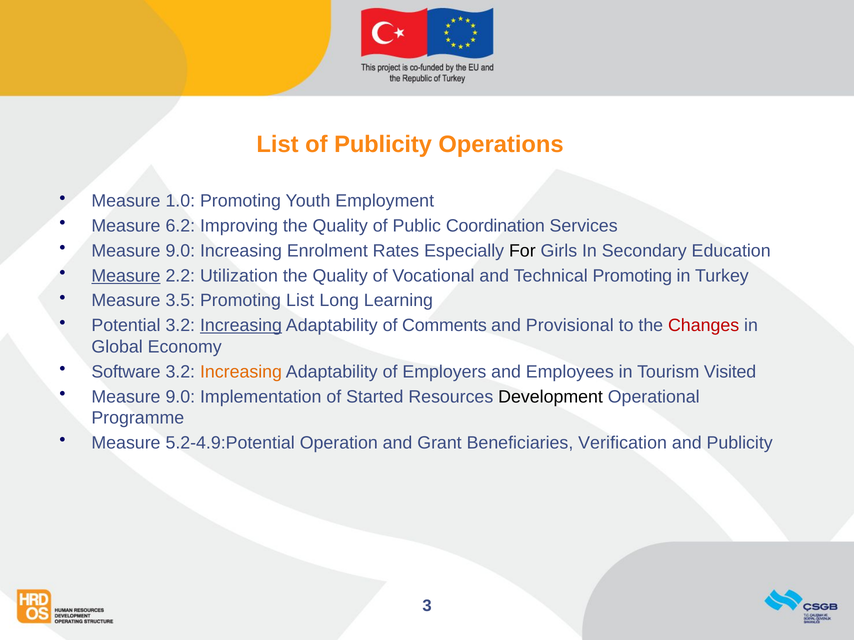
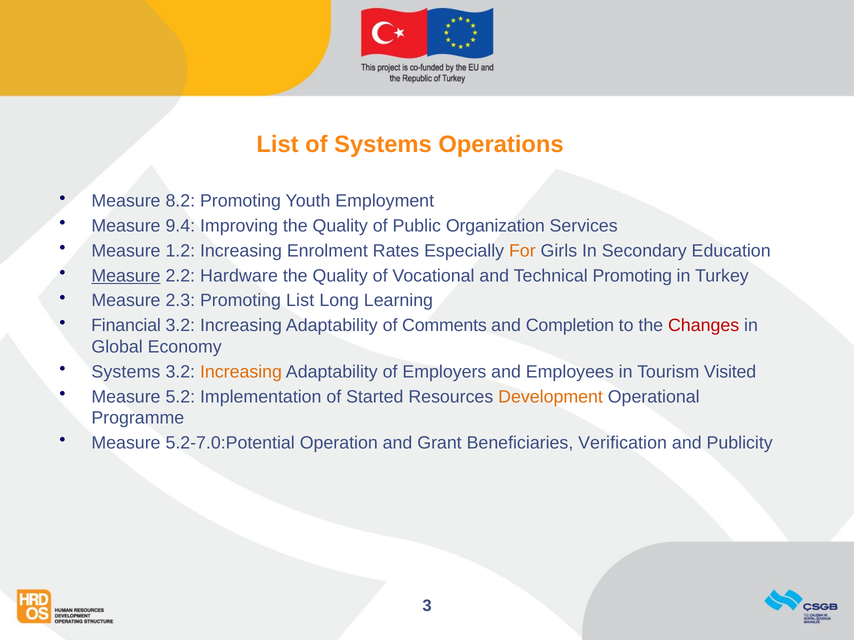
of Publicity: Publicity -> Systems
1.0: 1.0 -> 8.2
6.2: 6.2 -> 9.4
Coordination: Coordination -> Organization
9.0 at (180, 251): 9.0 -> 1.2
For colour: black -> orange
Utilization: Utilization -> Hardware
3.5: 3.5 -> 2.3
Potential: Potential -> Financial
Increasing at (241, 326) underline: present -> none
Provisional: Provisional -> Completion
Software at (126, 372): Software -> Systems
9.0 at (180, 397): 9.0 -> 5.2
Development colour: black -> orange
5.2-4.9:Potential: 5.2-4.9:Potential -> 5.2-7.0:Potential
